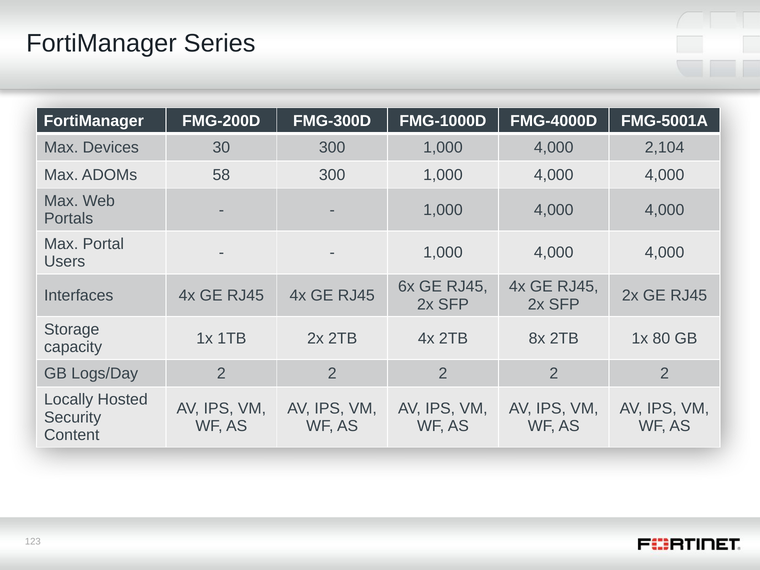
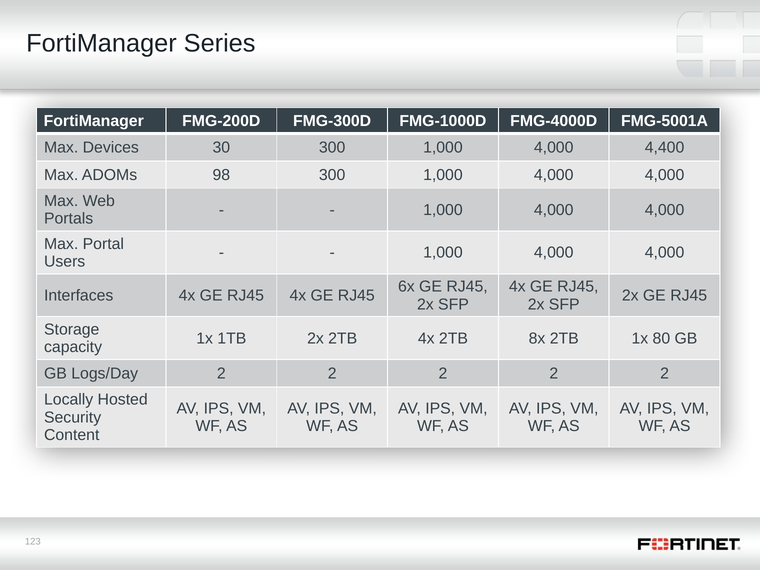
2,104: 2,104 -> 4,400
58: 58 -> 98
